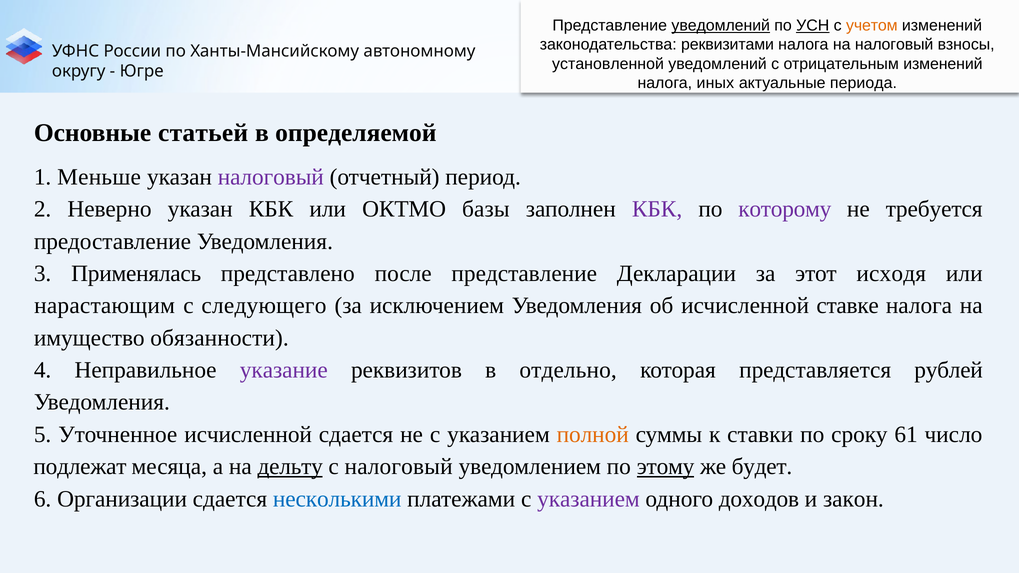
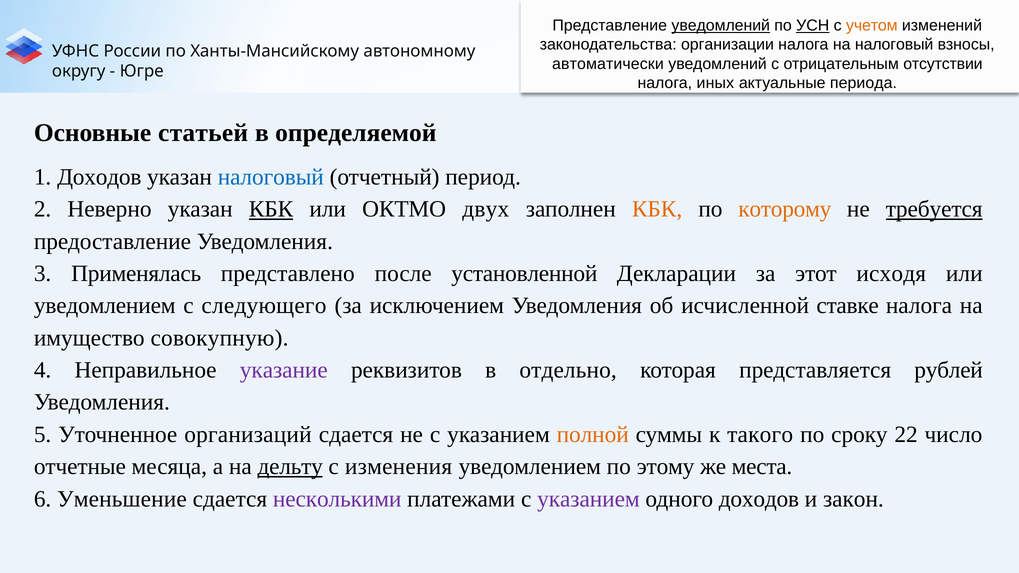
реквизитами: реквизитами -> организации
установленной: установленной -> автоматически
отрицательным изменений: изменений -> отсутствии
1 Меньше: Меньше -> Доходов
налоговый at (271, 177) colour: purple -> blue
КБК at (271, 209) underline: none -> present
базы: базы -> двух
КБК at (657, 209) colour: purple -> orange
которому colour: purple -> orange
требуется underline: none -> present
после представление: представление -> установленной
нарастающим at (105, 306): нарастающим -> уведомлением
обязанности: обязанности -> совокупную
Уточненное исчисленной: исчисленной -> организаций
ставки: ставки -> такого
61: 61 -> 22
подлежат: подлежат -> отчетные
с налоговый: налоговый -> изменения
этому underline: present -> none
будет: будет -> места
Организации: Организации -> Уменьшение
несколькими colour: blue -> purple
